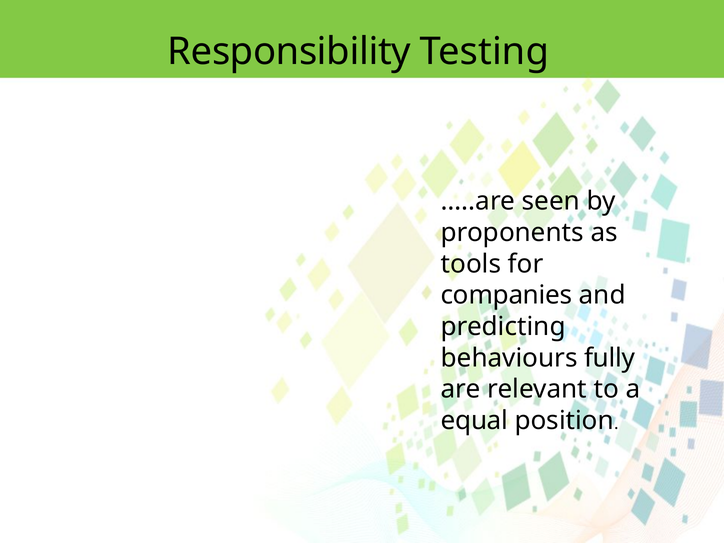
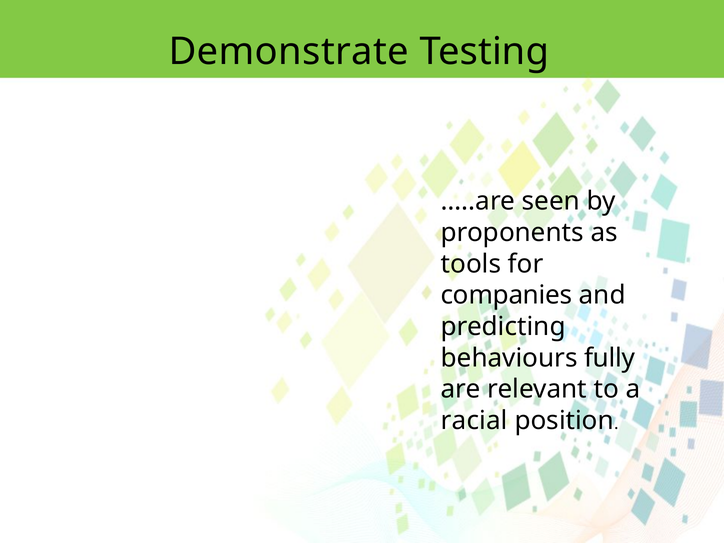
Responsibility: Responsibility -> Demonstrate
equal: equal -> racial
